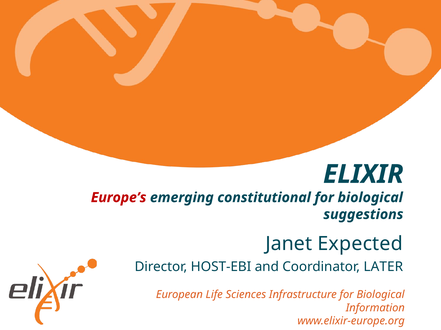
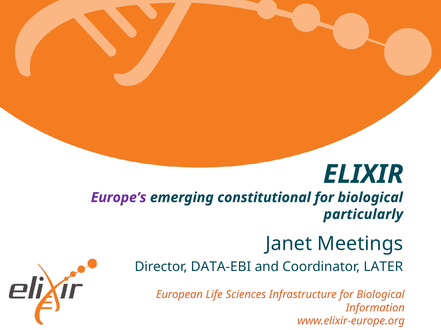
Europe’s colour: red -> purple
suggestions: suggestions -> particularly
Expected: Expected -> Meetings
HOST-EBI: HOST-EBI -> DATA-EBI
